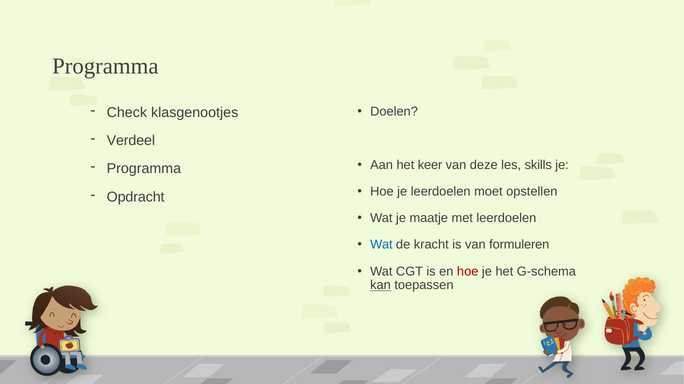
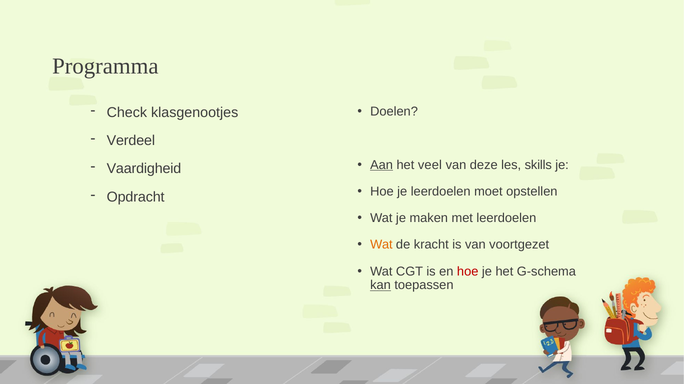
Aan underline: none -> present
keer: keer -> veel
Programma at (144, 169): Programma -> Vaardigheid
maatje: maatje -> maken
Wat at (381, 245) colour: blue -> orange
formuleren: formuleren -> voortgezet
